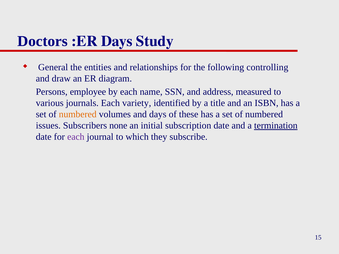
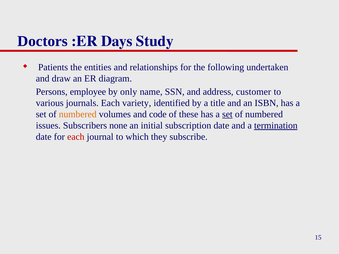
General: General -> Patients
controlling: controlling -> undertaken
by each: each -> only
measured: measured -> customer
and days: days -> code
set at (227, 114) underline: none -> present
each at (76, 137) colour: purple -> red
